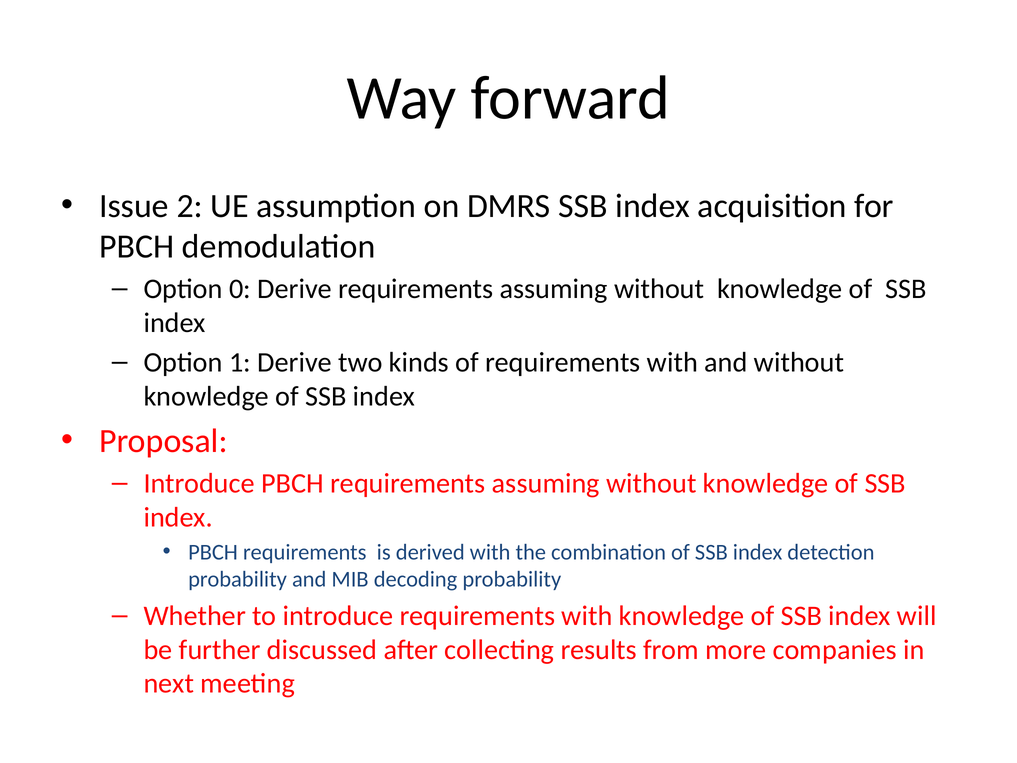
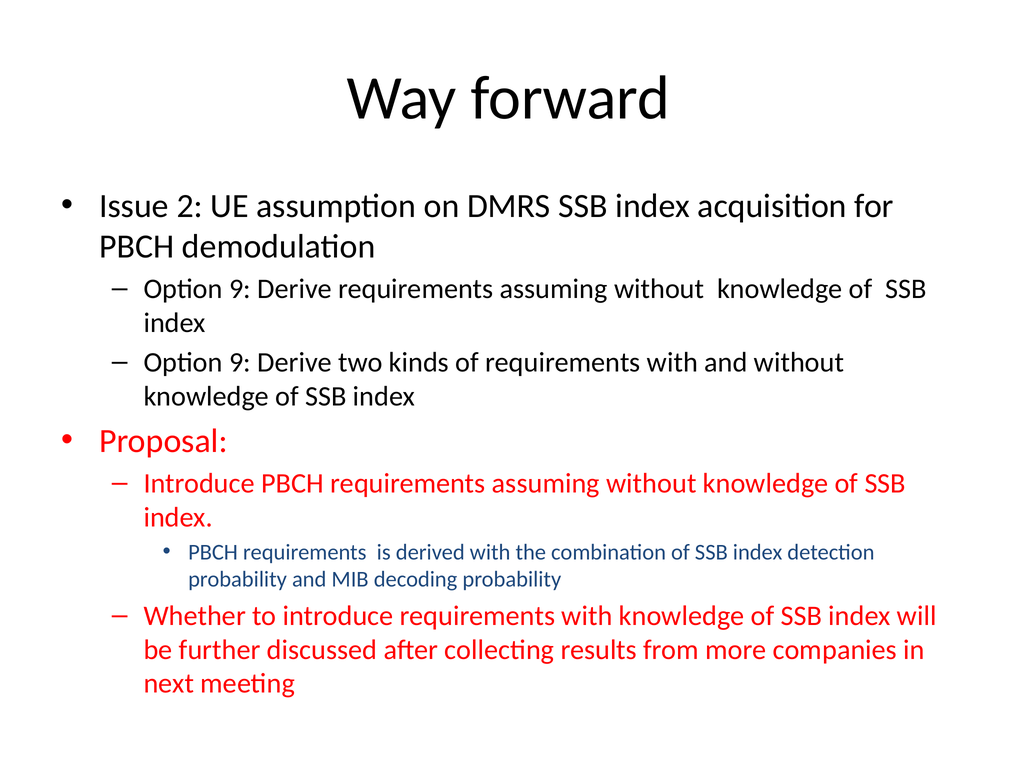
0 at (240, 289): 0 -> 9
1 at (240, 362): 1 -> 9
